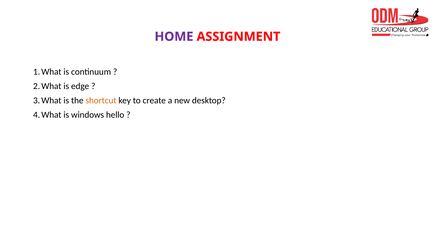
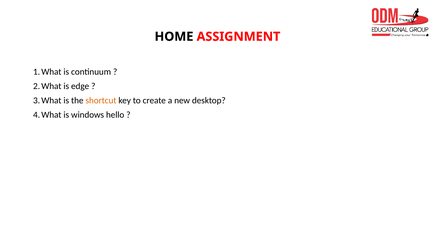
HOME colour: purple -> black
